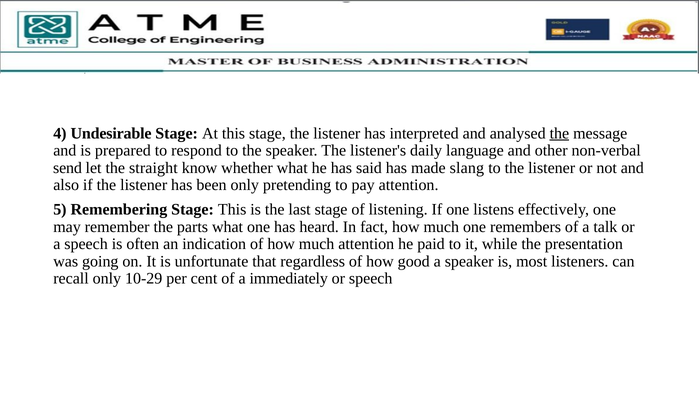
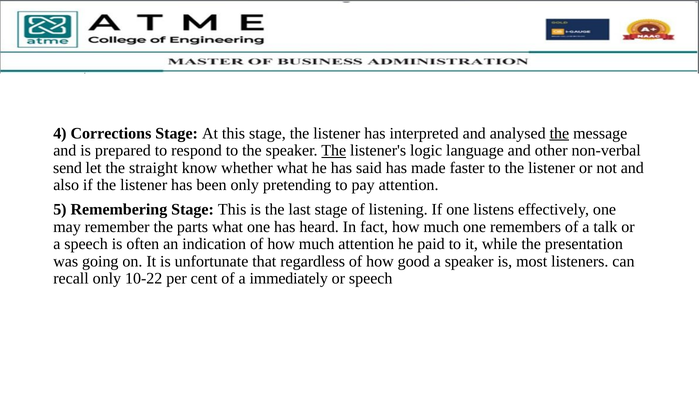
Undesirable: Undesirable -> Corrections
The at (334, 151) underline: none -> present
daily: daily -> logic
slang: slang -> faster
10-29: 10-29 -> 10-22
